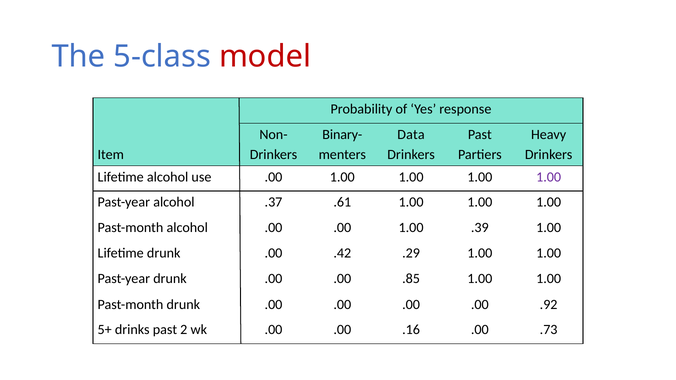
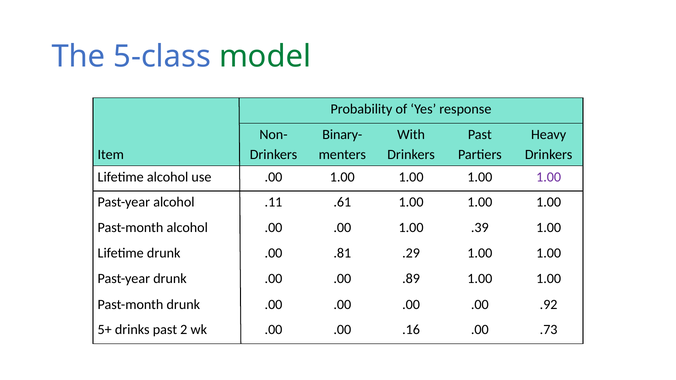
model colour: red -> green
Data: Data -> With
.37: .37 -> .11
.42: .42 -> .81
.85: .85 -> .89
